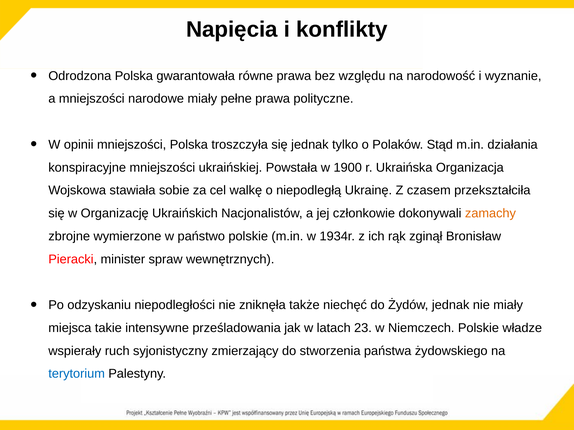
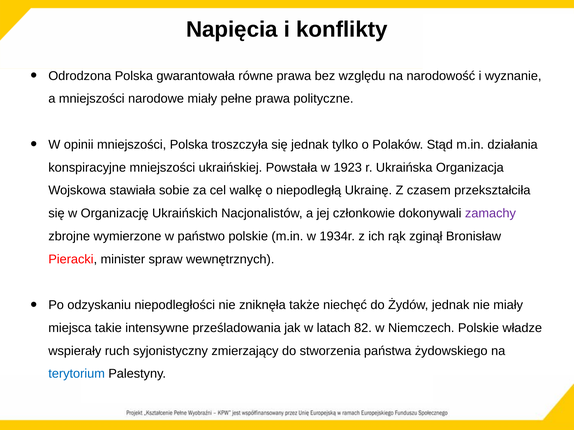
1900: 1900 -> 1923
zamachy colour: orange -> purple
23: 23 -> 82
